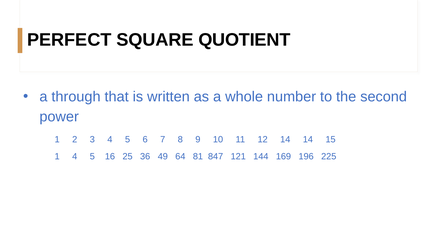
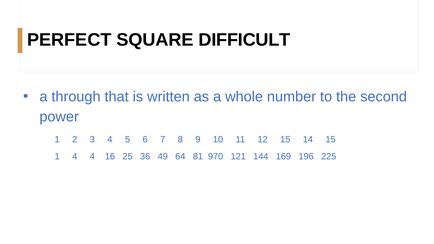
QUOTIENT: QUOTIENT -> DIFFICULT
12 14: 14 -> 15
1 4 5: 5 -> 4
847: 847 -> 970
